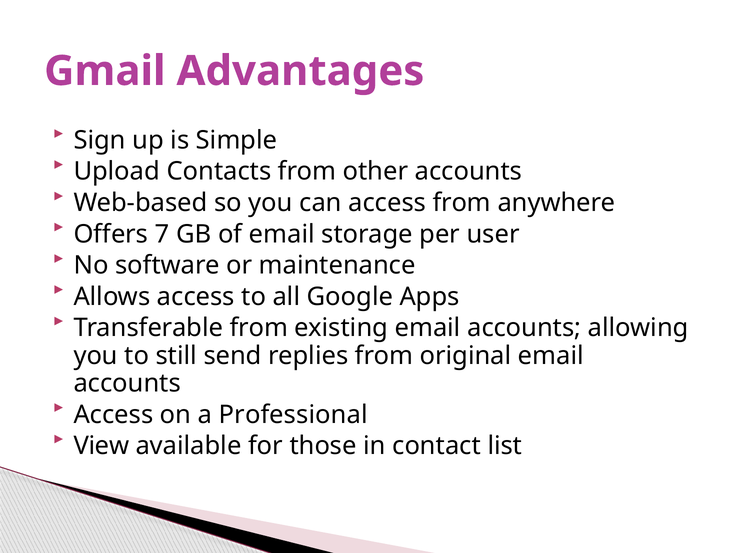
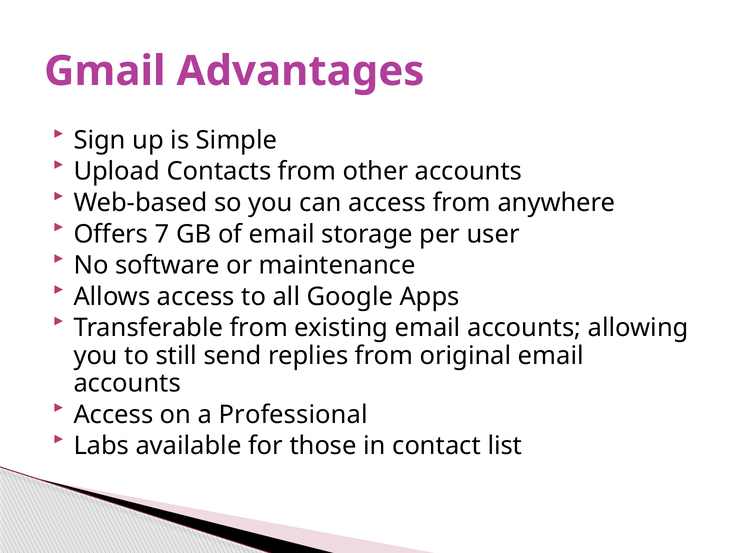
View: View -> Labs
